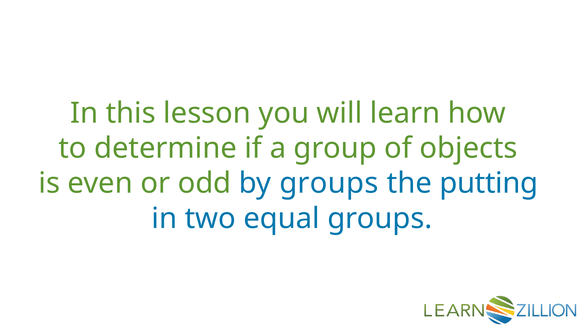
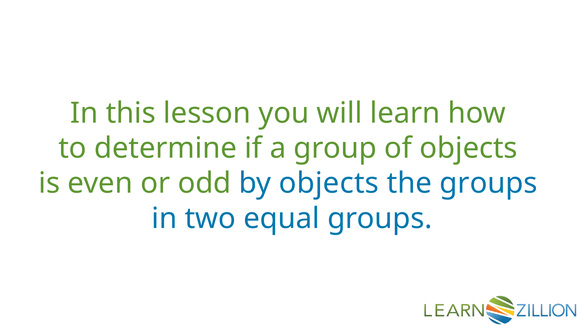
by groups: groups -> objects
the putting: putting -> groups
